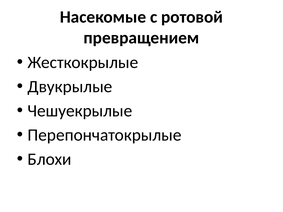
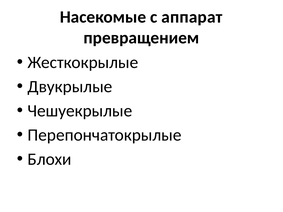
ротовой: ротовой -> аппарат
